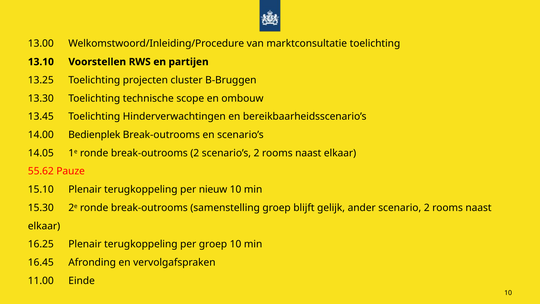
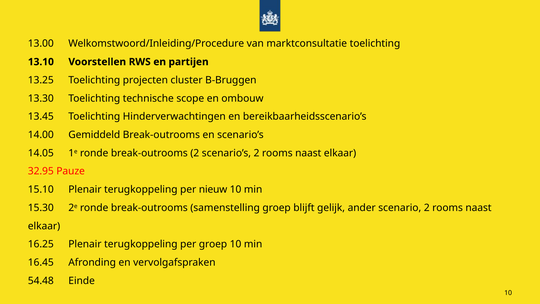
Bedienplek: Bedienplek -> Gemiddeld
55.62: 55.62 -> 32.95
11.00: 11.00 -> 54.48
